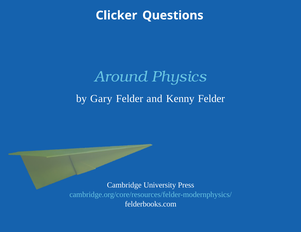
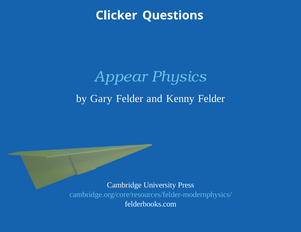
Around: Around -> Appear
